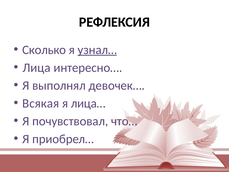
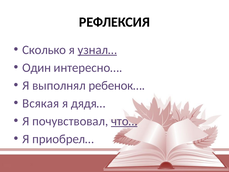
Лица: Лица -> Один
девочек…: девочек… -> ребенок…
лица…: лица… -> дядя…
что… underline: none -> present
